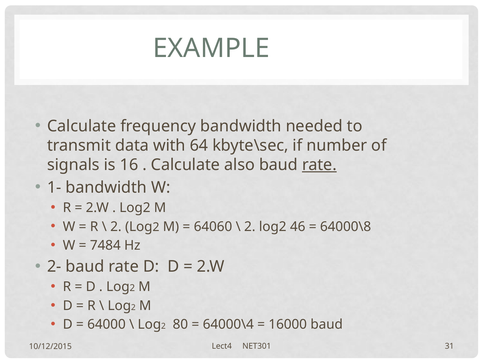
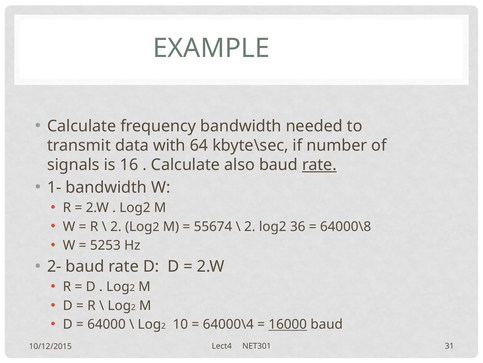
64060: 64060 -> 55674
46: 46 -> 36
7484: 7484 -> 5253
80: 80 -> 10
16000 underline: none -> present
